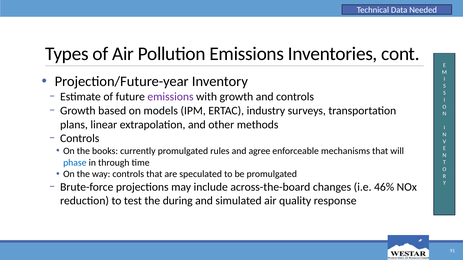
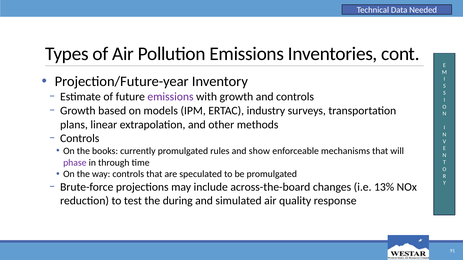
agree: agree -> show
phase colour: blue -> purple
46%: 46% -> 13%
